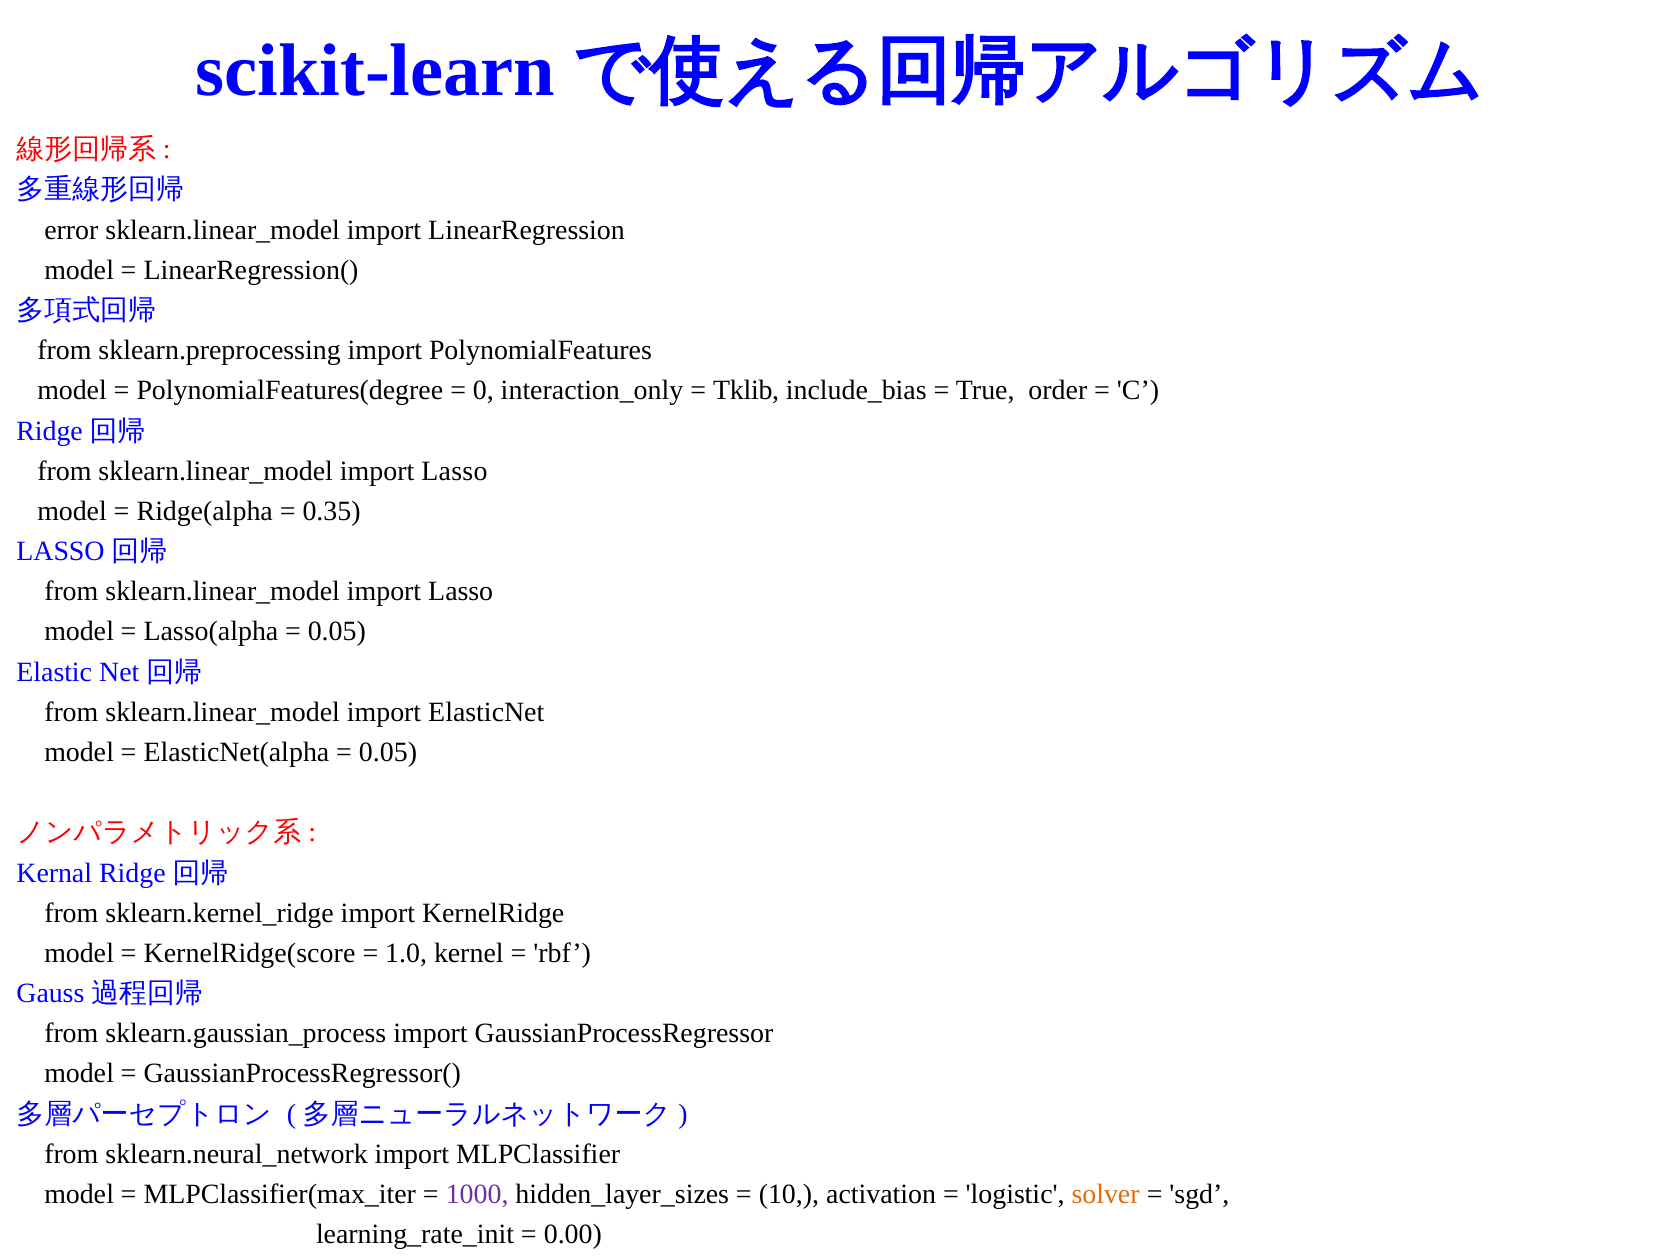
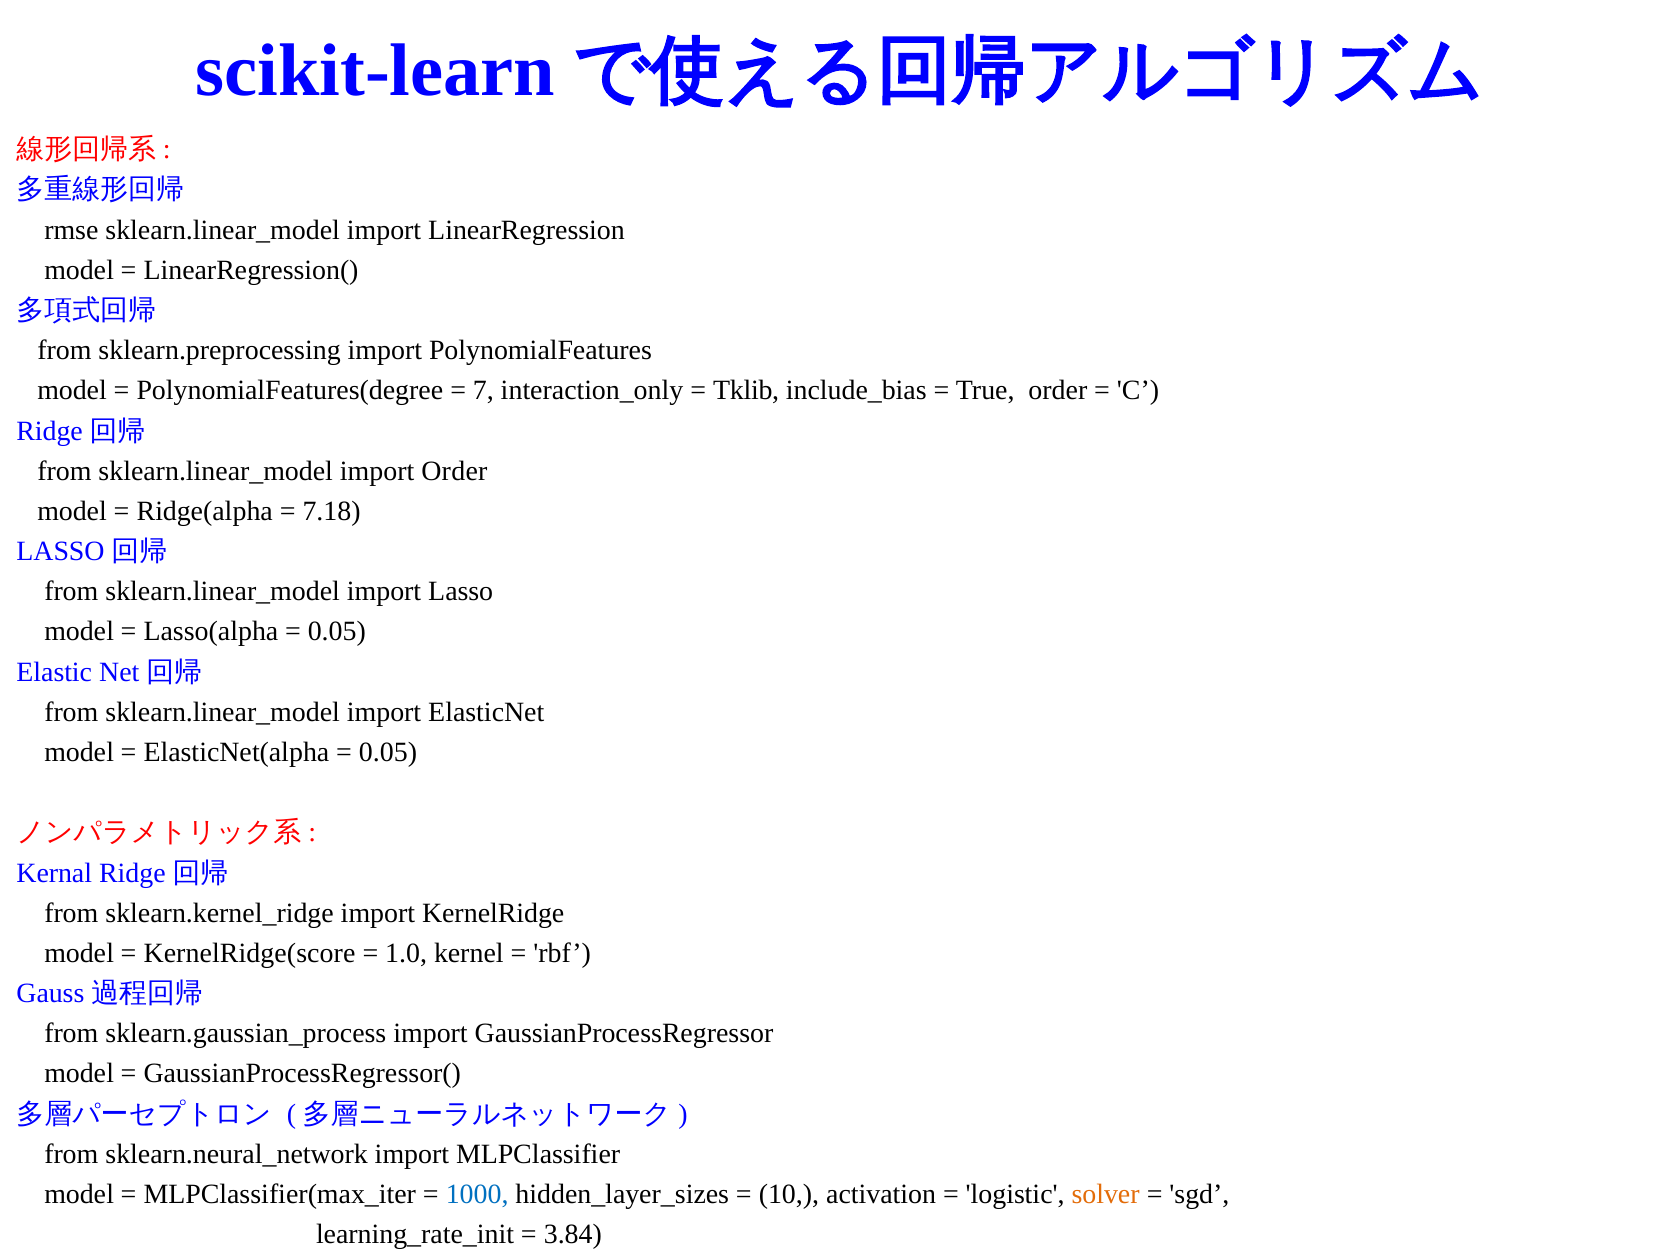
error: error -> rmse
0: 0 -> 7
Lasso at (454, 471): Lasso -> Order
0.35: 0.35 -> 7.18
1000 colour: purple -> blue
0.00: 0.00 -> 3.84
